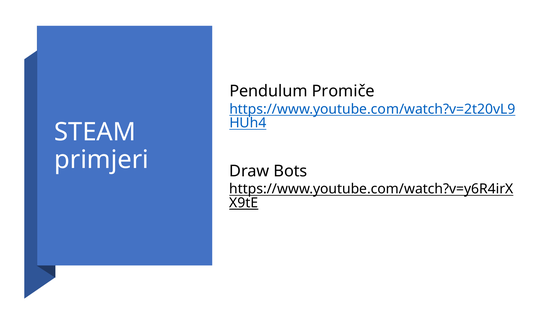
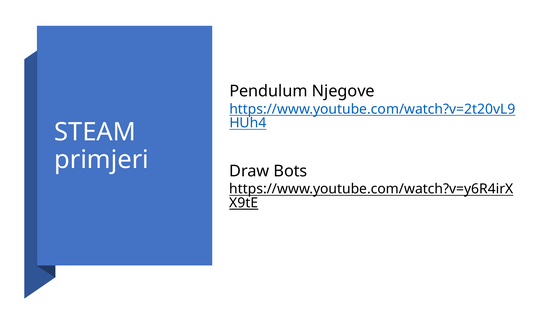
Promiče: Promiče -> Njegove
